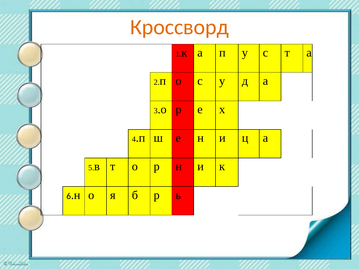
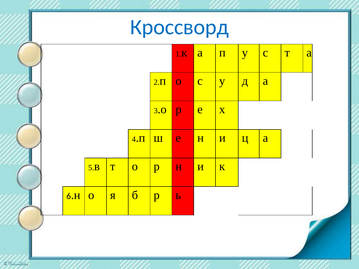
Кроссворд colour: orange -> blue
